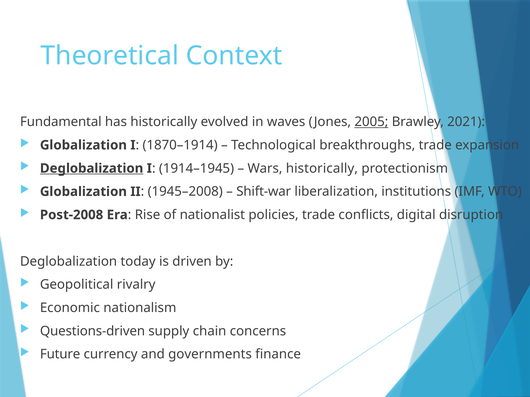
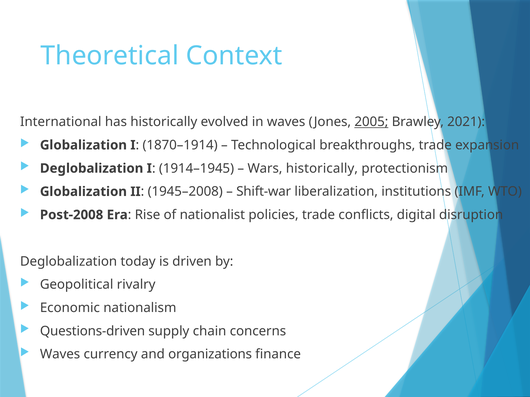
Fundamental: Fundamental -> International
Deglobalization at (92, 169) underline: present -> none
Future at (60, 355): Future -> Waves
governments: governments -> organizations
